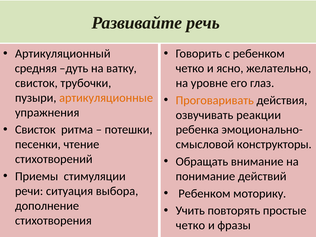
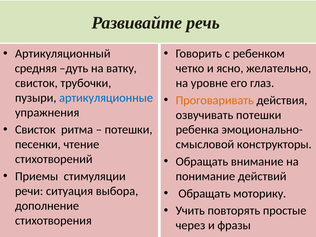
артикуляционные colour: orange -> blue
озвучивать реакции: реакции -> потешки
Ребенком at (204, 193): Ребенком -> Обращать
четко at (190, 225): четко -> через
